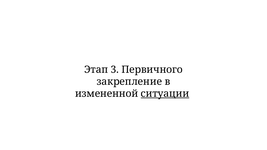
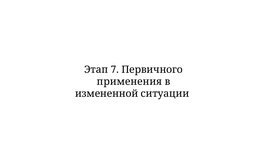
3: 3 -> 7
закрепление: закрепление -> применения
ситуации underline: present -> none
